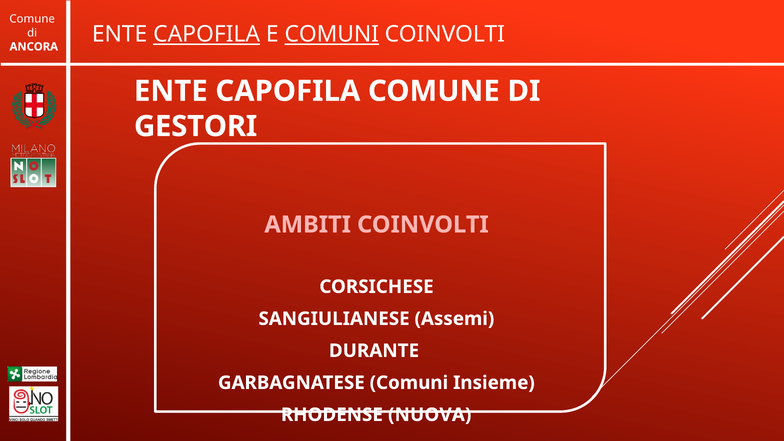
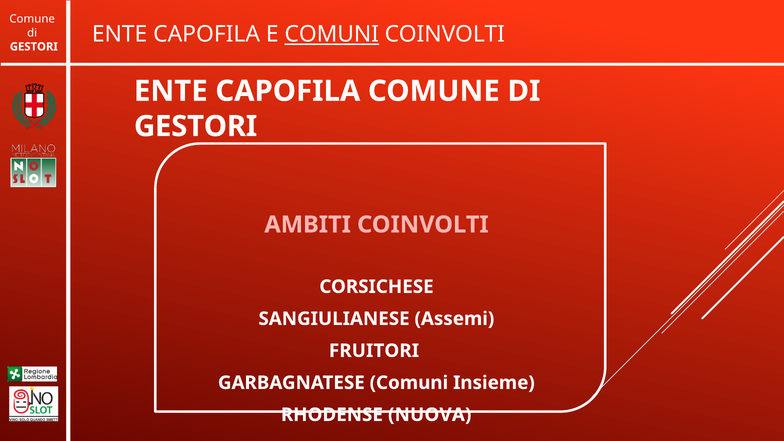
CAPOFILA at (207, 34) underline: present -> none
ANCORA at (34, 47): ANCORA -> GESTORI
DURANTE: DURANTE -> FRUITORI
